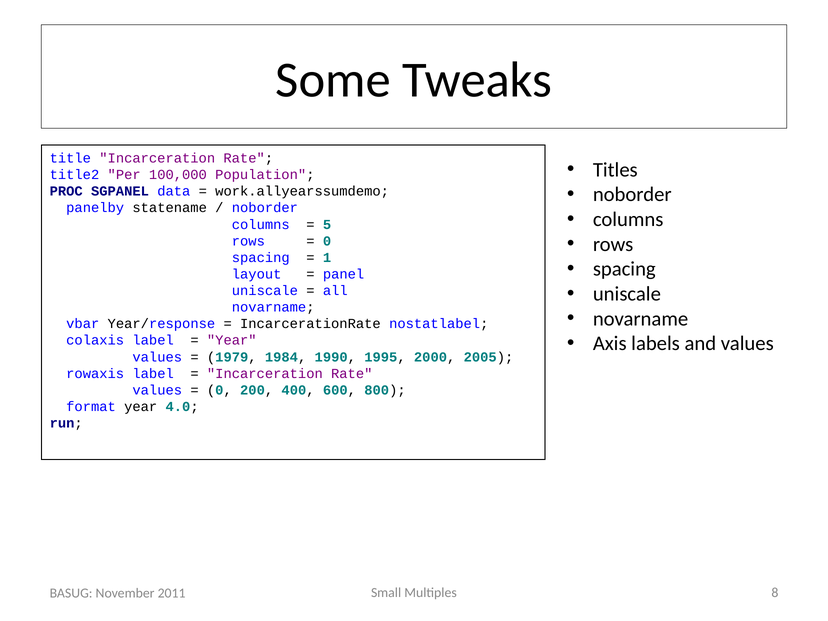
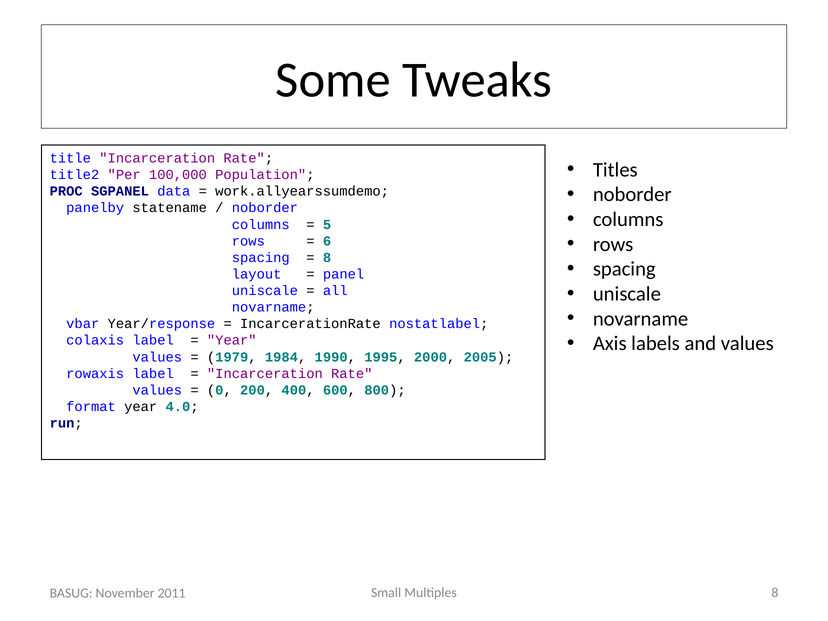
0 at (327, 241): 0 -> 6
1 at (327, 258): 1 -> 8
